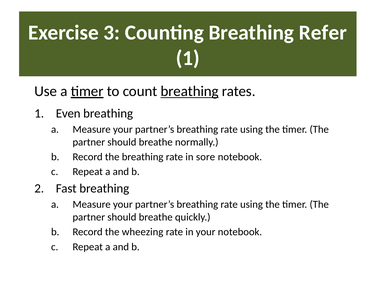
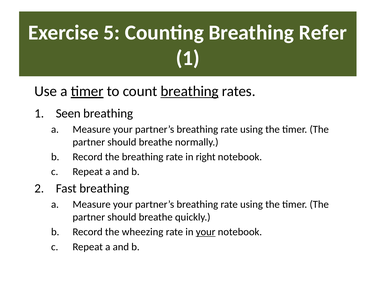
3: 3 -> 5
Even: Even -> Seen
sore: sore -> right
your at (206, 232) underline: none -> present
